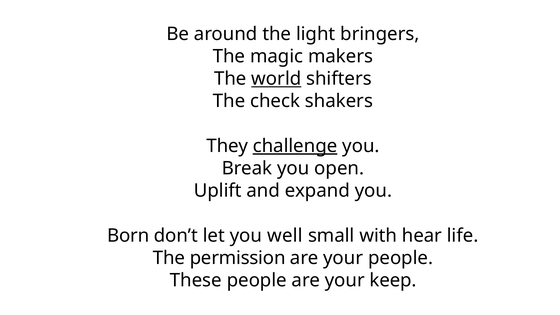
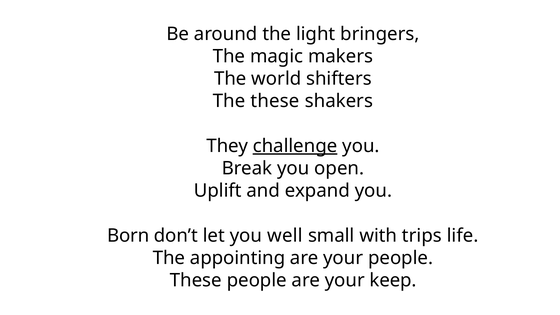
world underline: present -> none
The check: check -> these
hear: hear -> trips
permission: permission -> appointing
